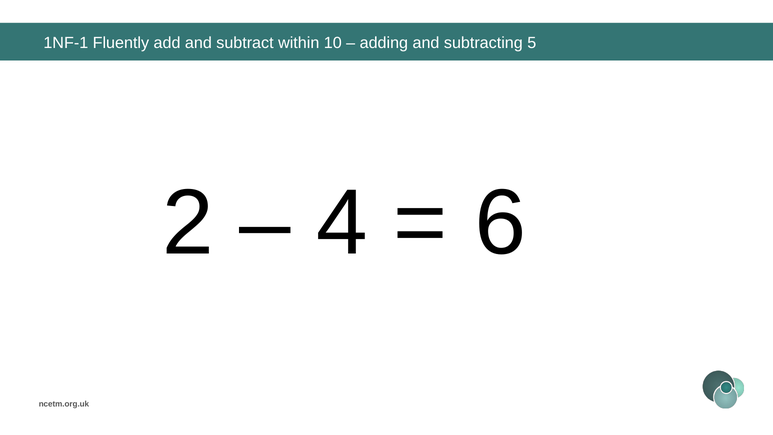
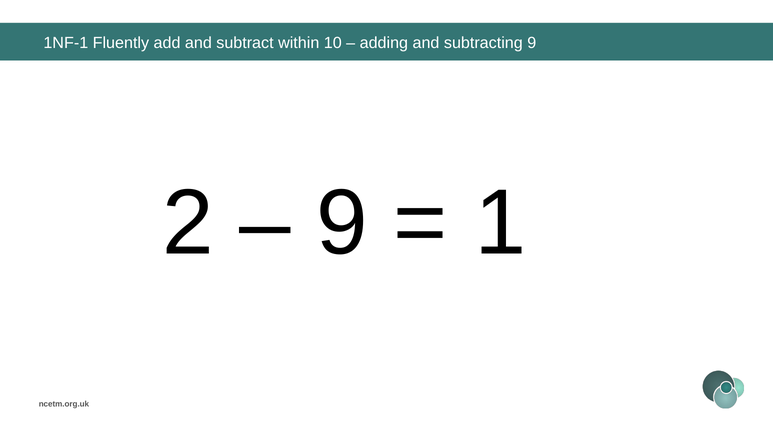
subtracting 5: 5 -> 9
4 at (342, 223): 4 -> 9
6: 6 -> 1
